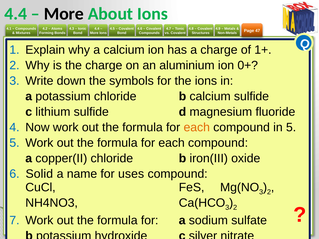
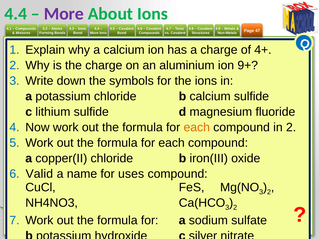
More at (64, 14) colour: black -> purple
1+: 1+ -> 4+
0+: 0+ -> 9+
in 5: 5 -> 2
Solid: Solid -> Valid
